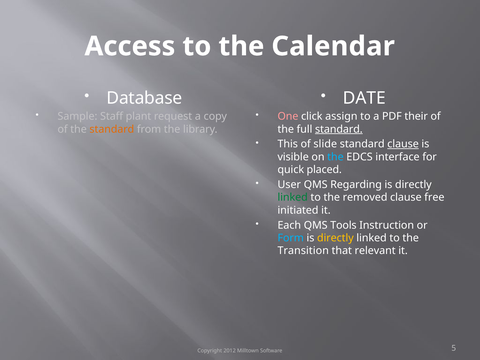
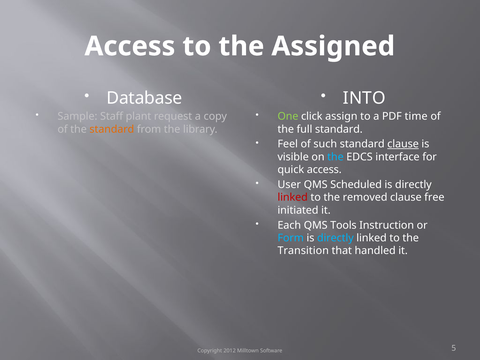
Calendar: Calendar -> Assigned
DATE: DATE -> INTO
One colour: pink -> light green
their: their -> time
standard at (339, 129) underline: present -> none
This: This -> Feel
slide: slide -> such
quick placed: placed -> access
Regarding: Regarding -> Scheduled
linked at (293, 197) colour: green -> red
directly at (335, 238) colour: yellow -> light blue
relevant: relevant -> handled
